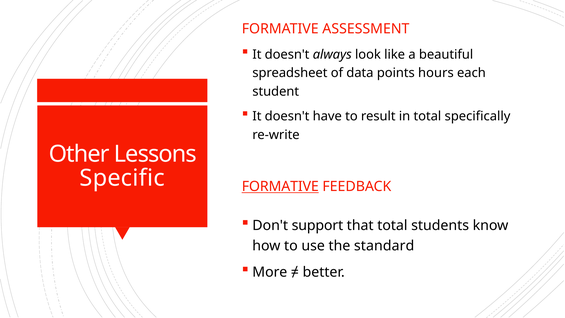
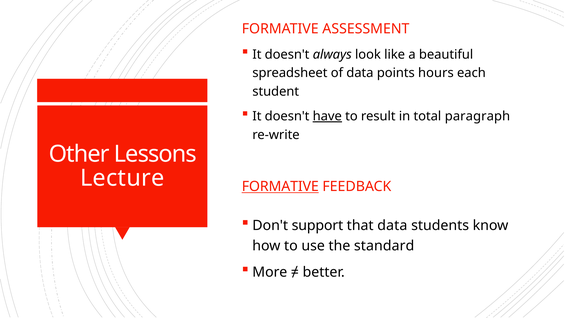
have underline: none -> present
specifically: specifically -> paragraph
Specific: Specific -> Lecture
that total: total -> data
